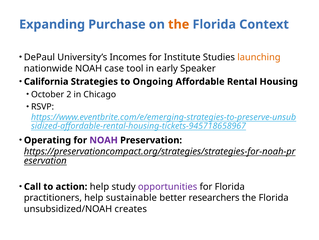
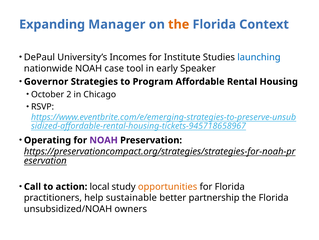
Purchase: Purchase -> Manager
launching colour: orange -> blue
California: California -> Governor
Ongoing: Ongoing -> Program
action help: help -> local
opportunities colour: purple -> orange
researchers: researchers -> partnership
creates: creates -> owners
